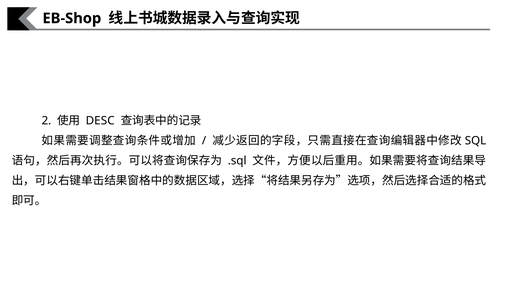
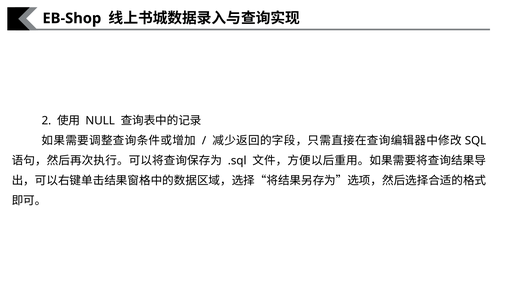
DESC: DESC -> NULL
